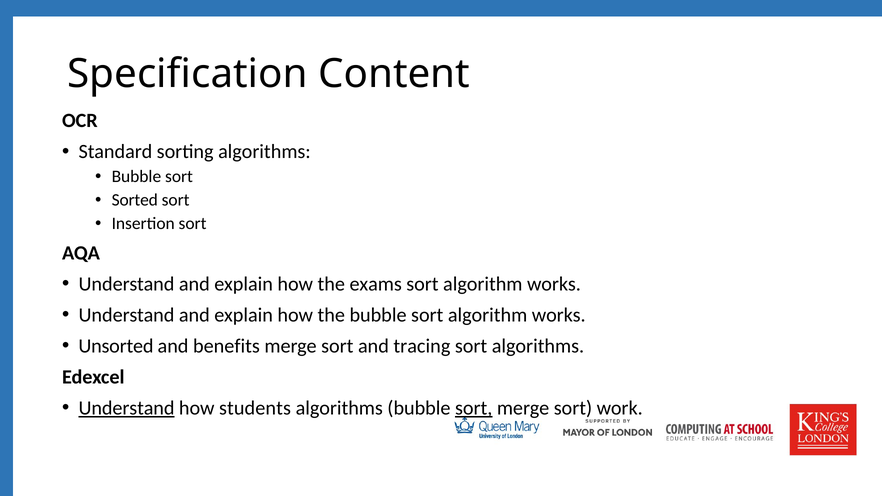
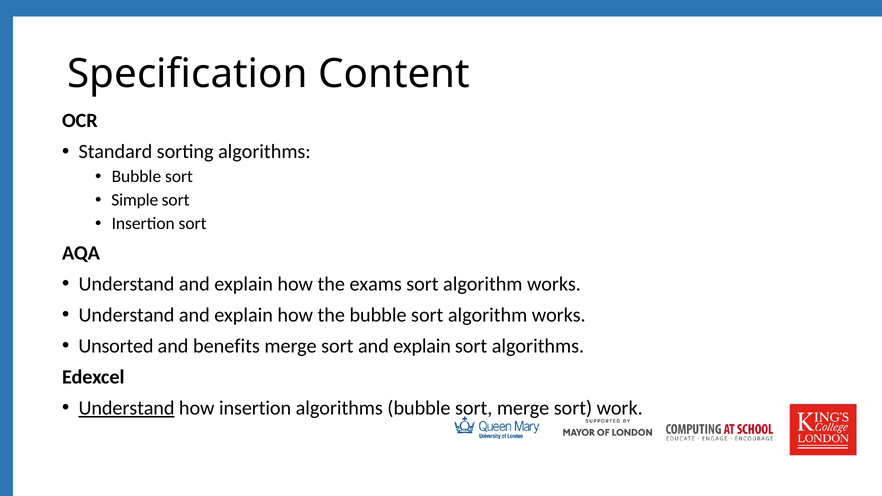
Sorted: Sorted -> Simple
sort and tracing: tracing -> explain
how students: students -> insertion
sort at (474, 408) underline: present -> none
